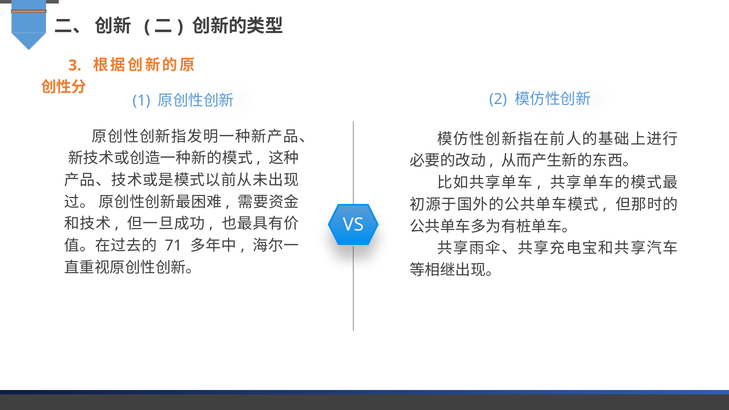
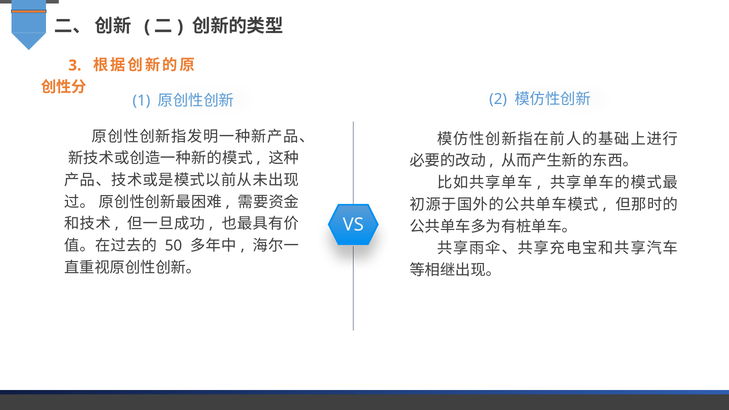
71: 71 -> 50
